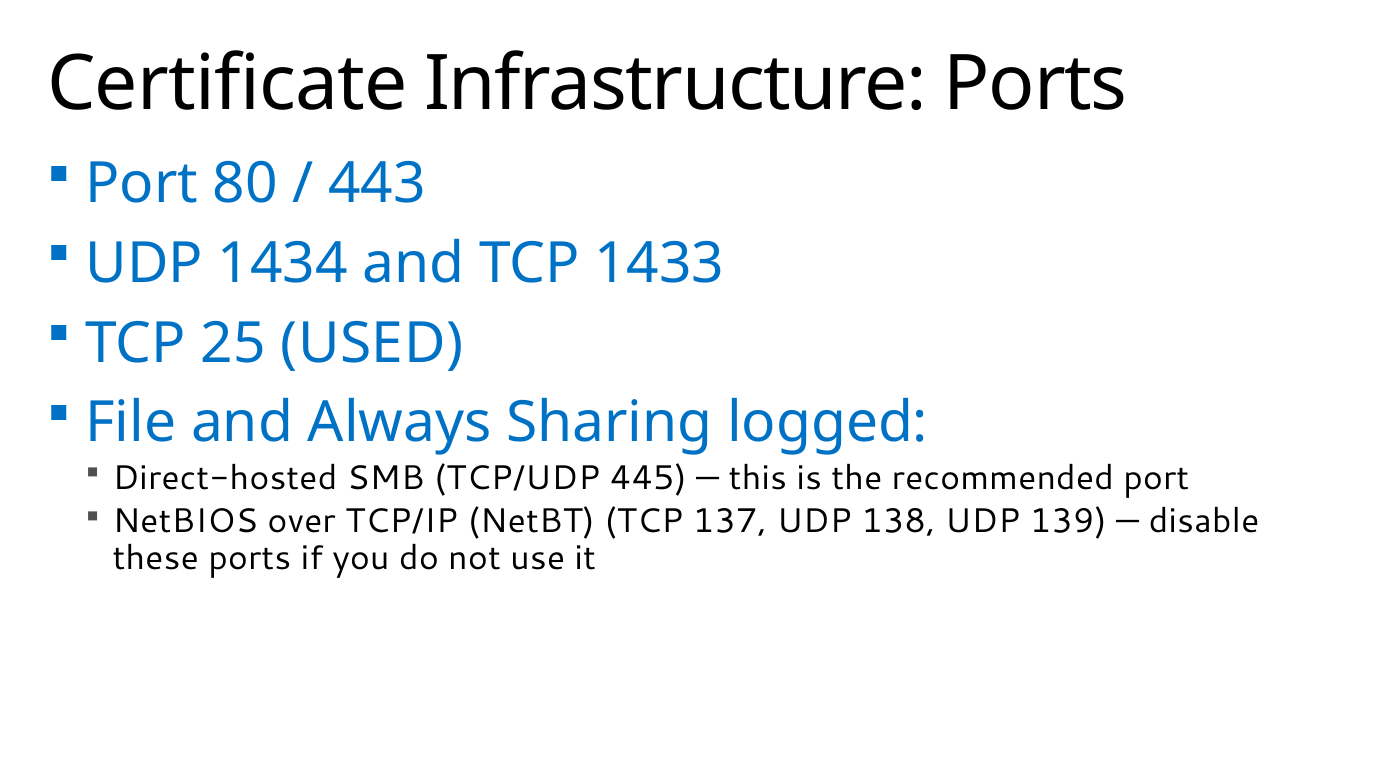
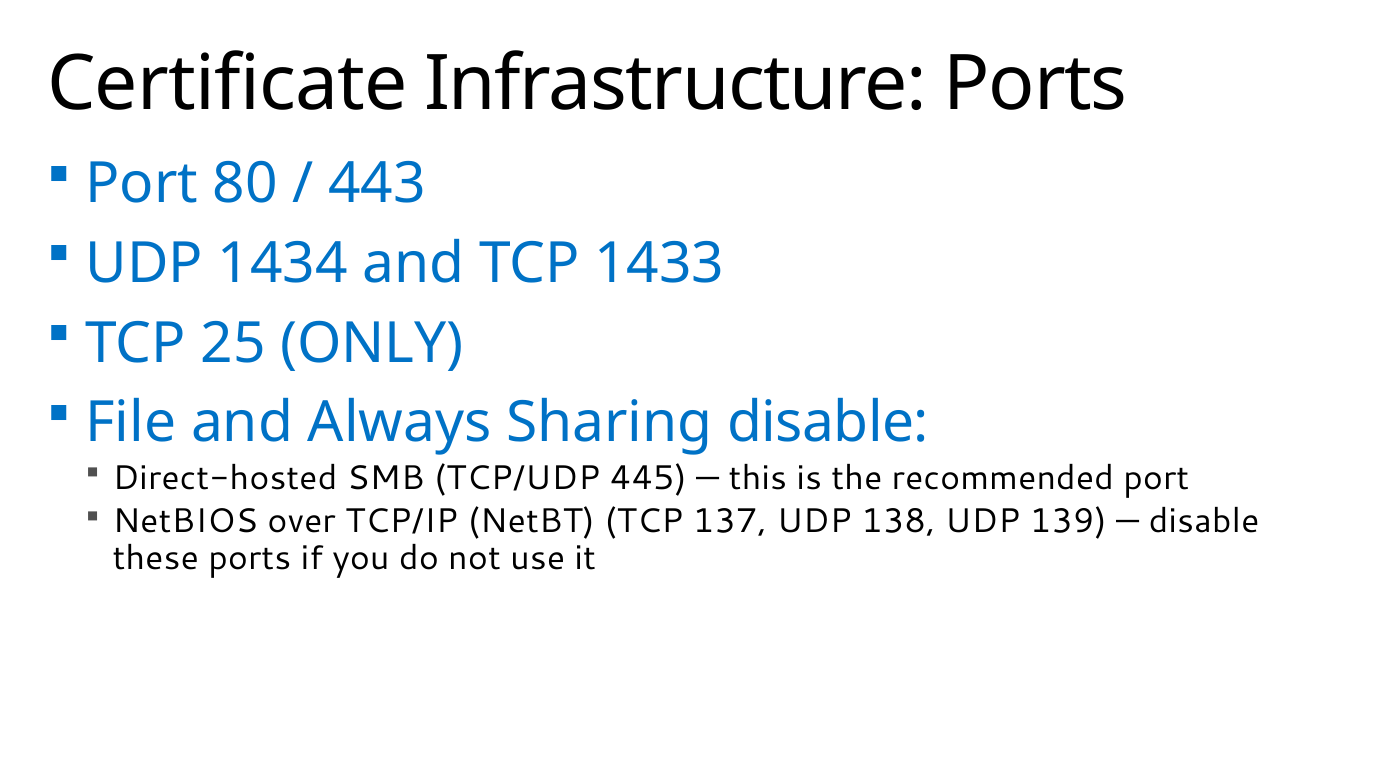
USED: USED -> ONLY
Sharing logged: logged -> disable
